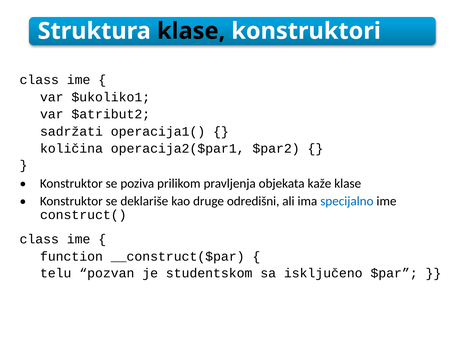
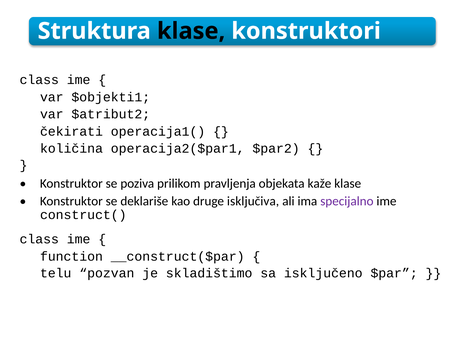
$ukoliko1: $ukoliko1 -> $objekti1
sadržati: sadržati -> čekirati
odredišni: odredišni -> isključiva
specijalno colour: blue -> purple
studentskom: studentskom -> skladištimo
